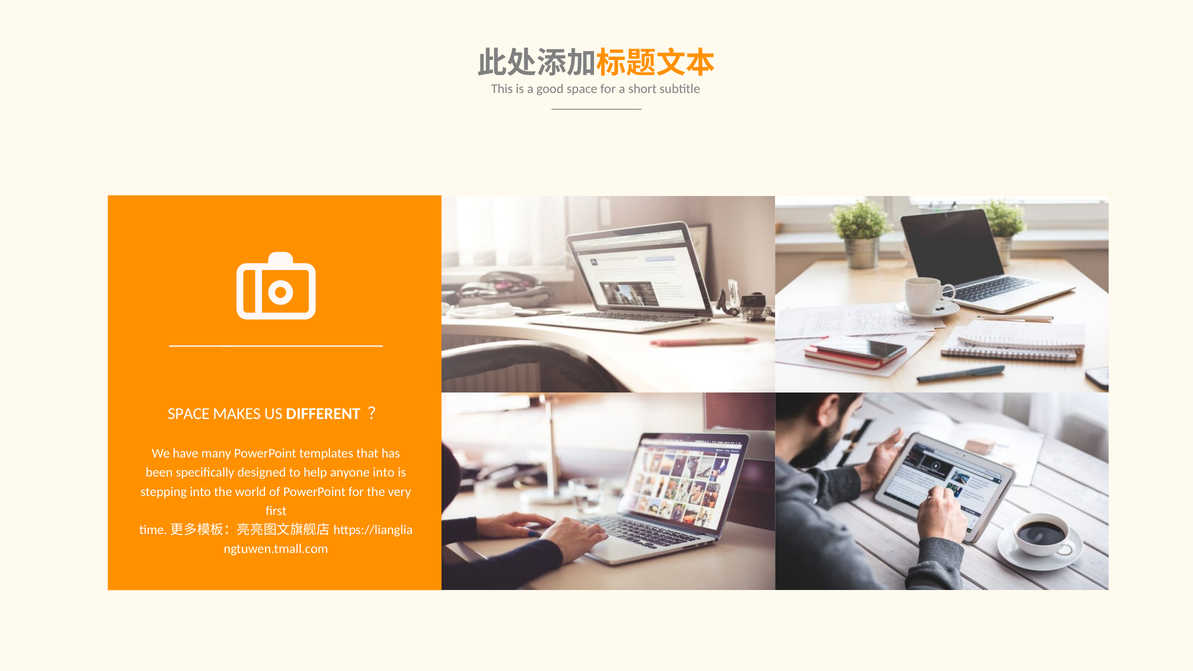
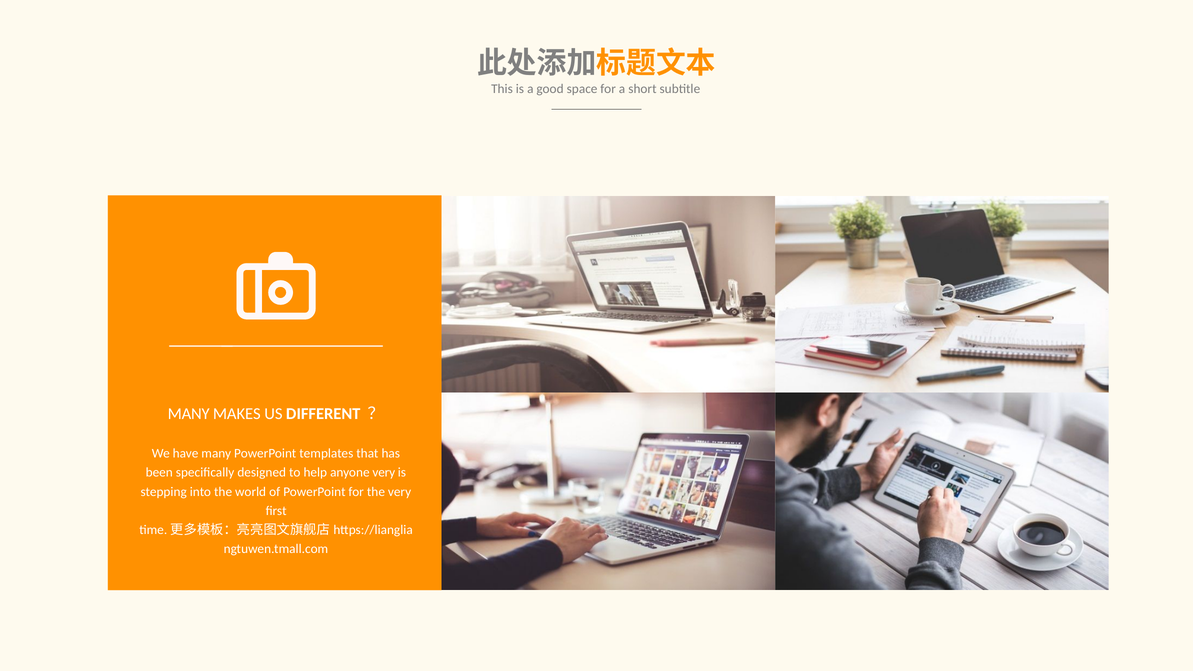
SPACE at (189, 414): SPACE -> MANY
anyone into: into -> very
